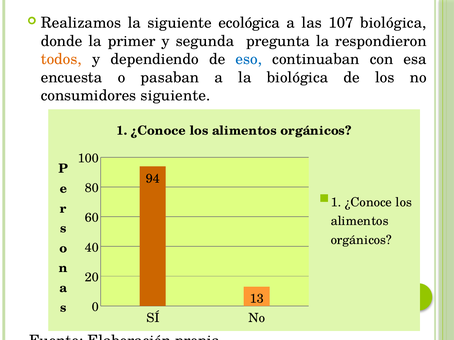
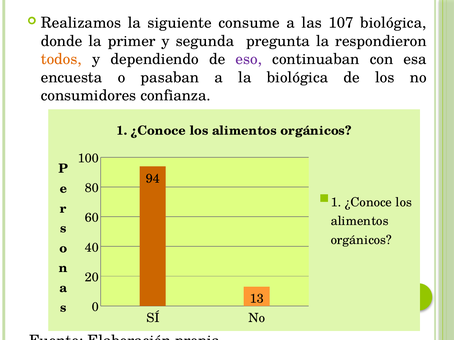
ecológica: ecológica -> consume
eso colour: blue -> purple
consumidores siguiente: siguiente -> confianza
